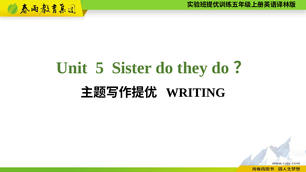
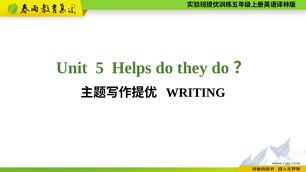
Sister: Sister -> Helps
